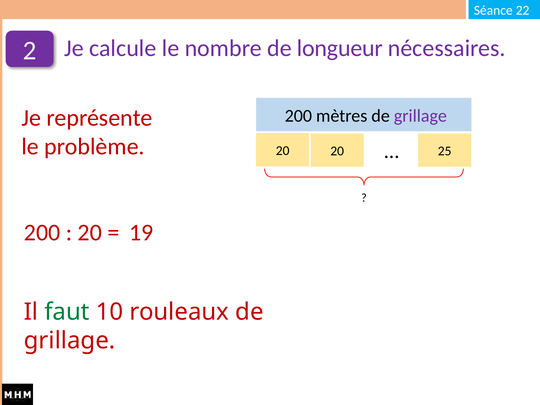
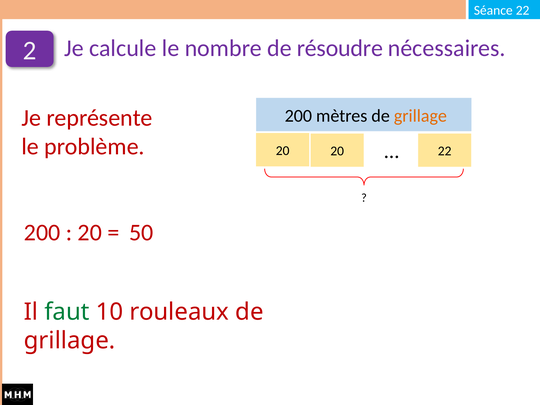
longueur: longueur -> résoudre
grillage at (420, 116) colour: purple -> orange
20 25: 25 -> 22
19: 19 -> 50
